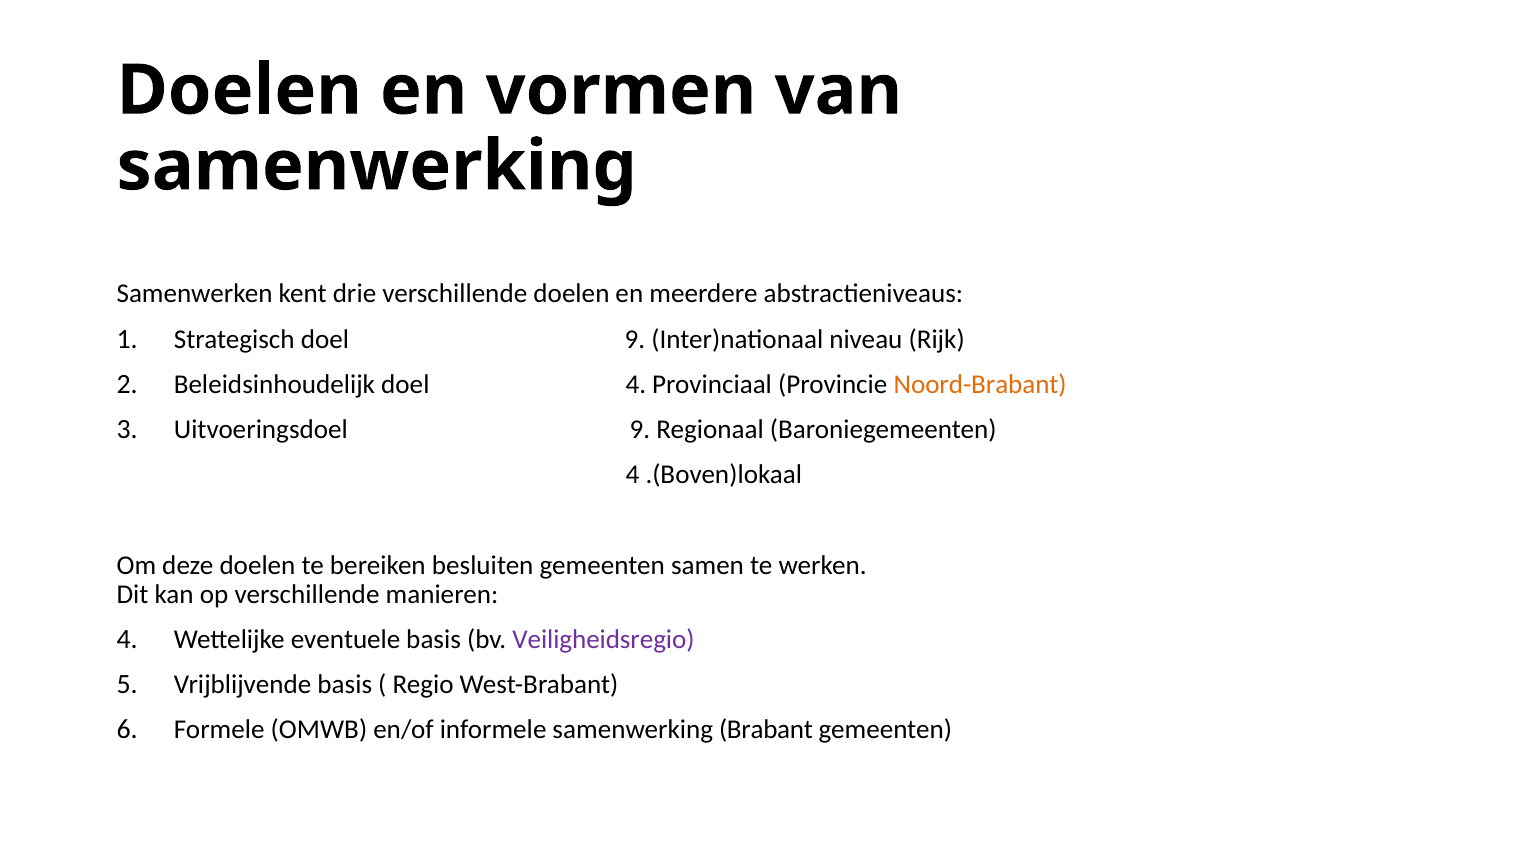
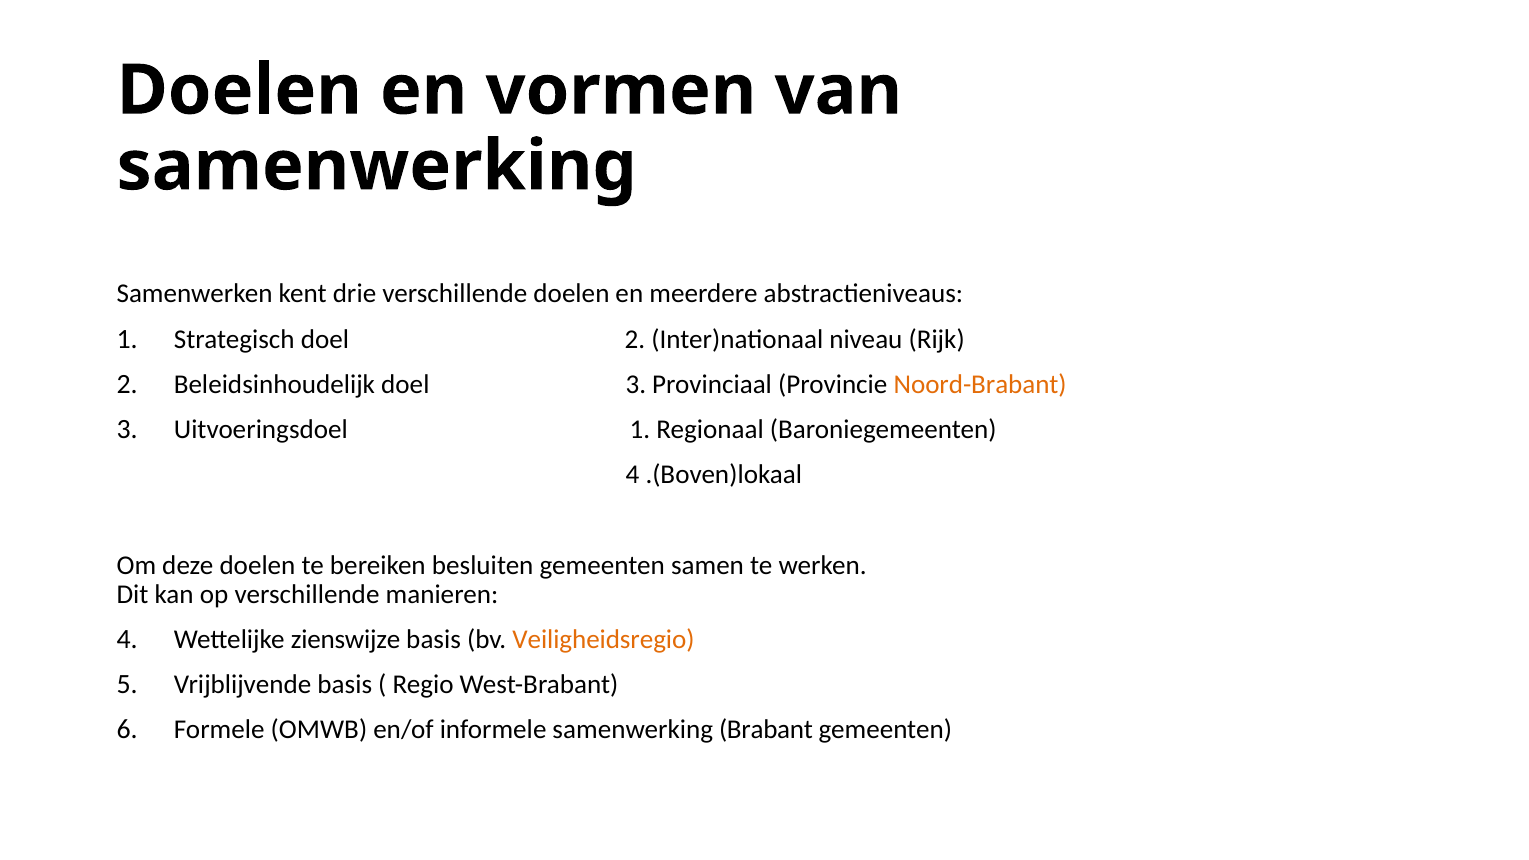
doel 9: 9 -> 2
doel 4: 4 -> 3
Uitvoeringsdoel 9: 9 -> 1
eventuele: eventuele -> zienswijze
Veiligheidsregio colour: purple -> orange
